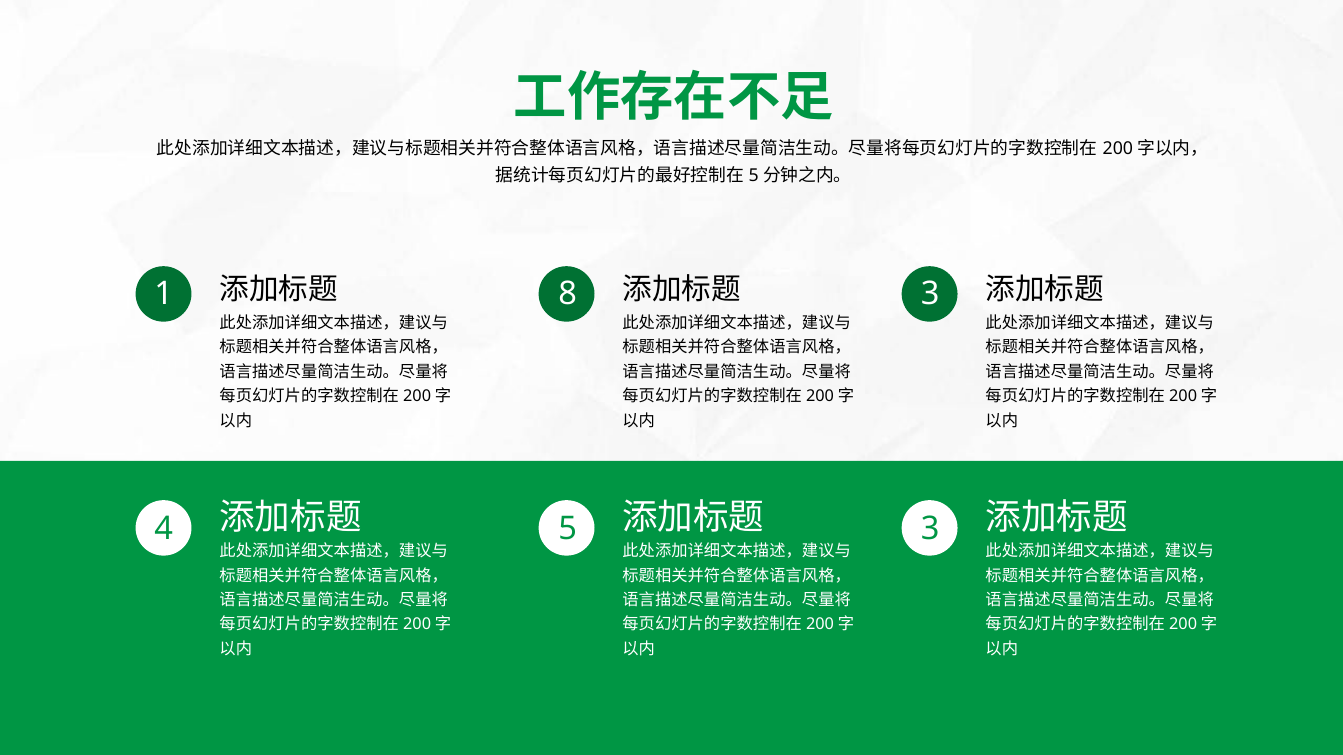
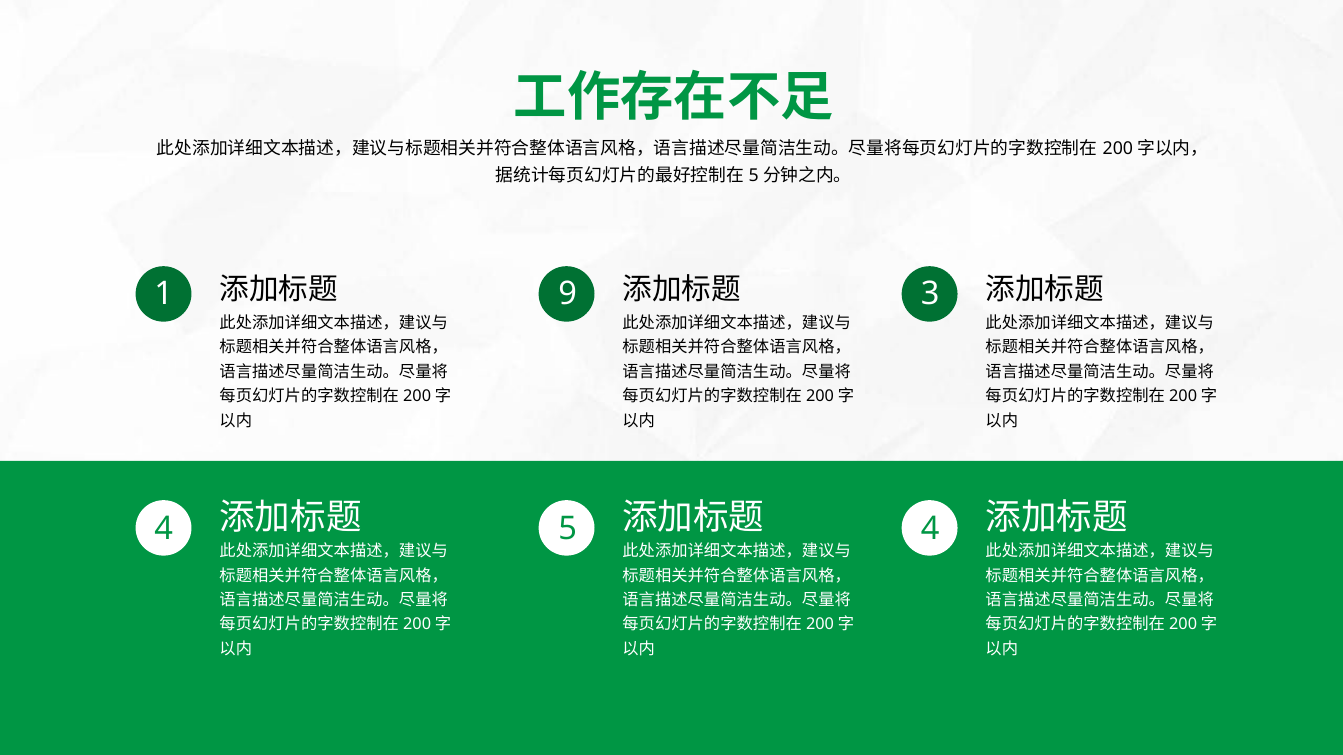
8: 8 -> 9
5 3: 3 -> 4
